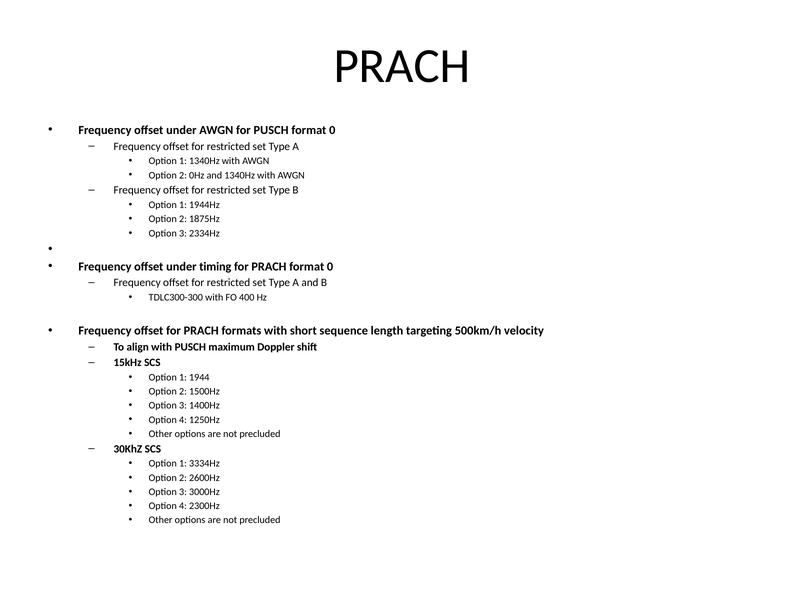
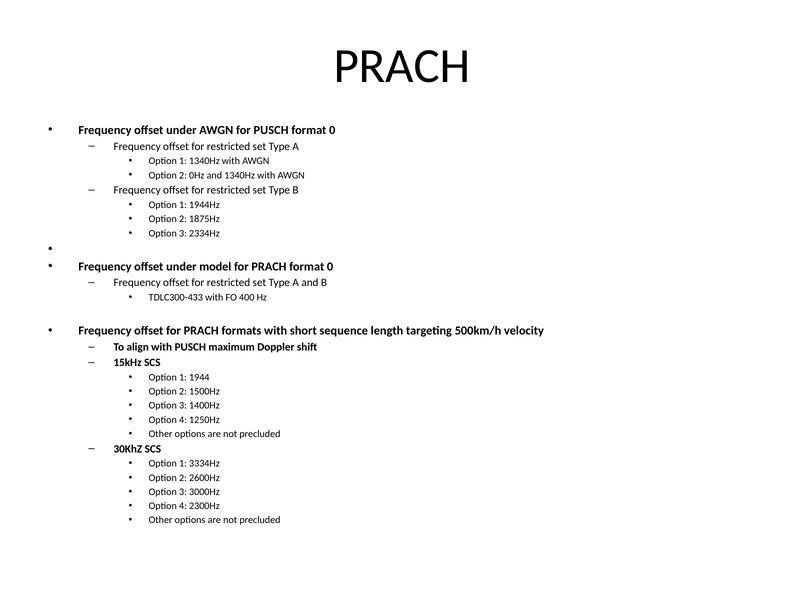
timing: timing -> model
TDLC300-300: TDLC300-300 -> TDLC300-433
